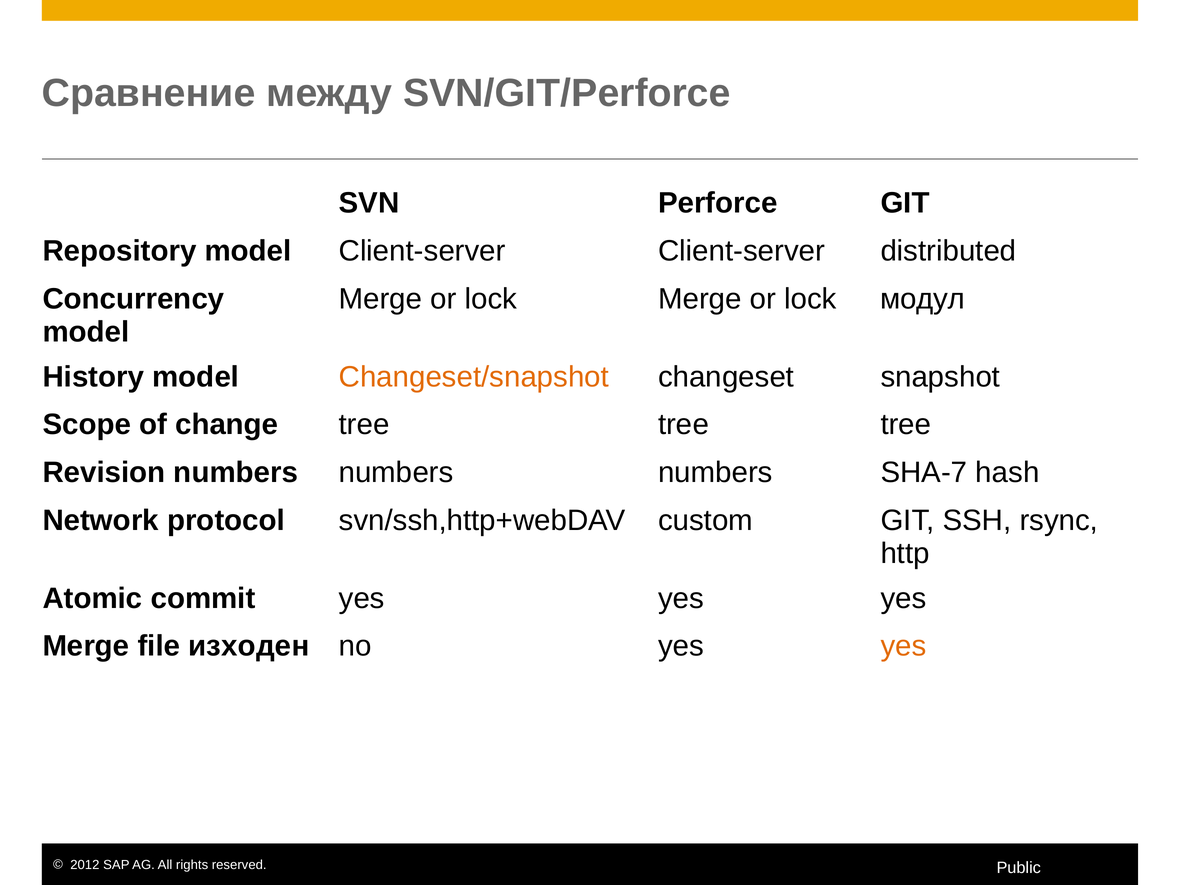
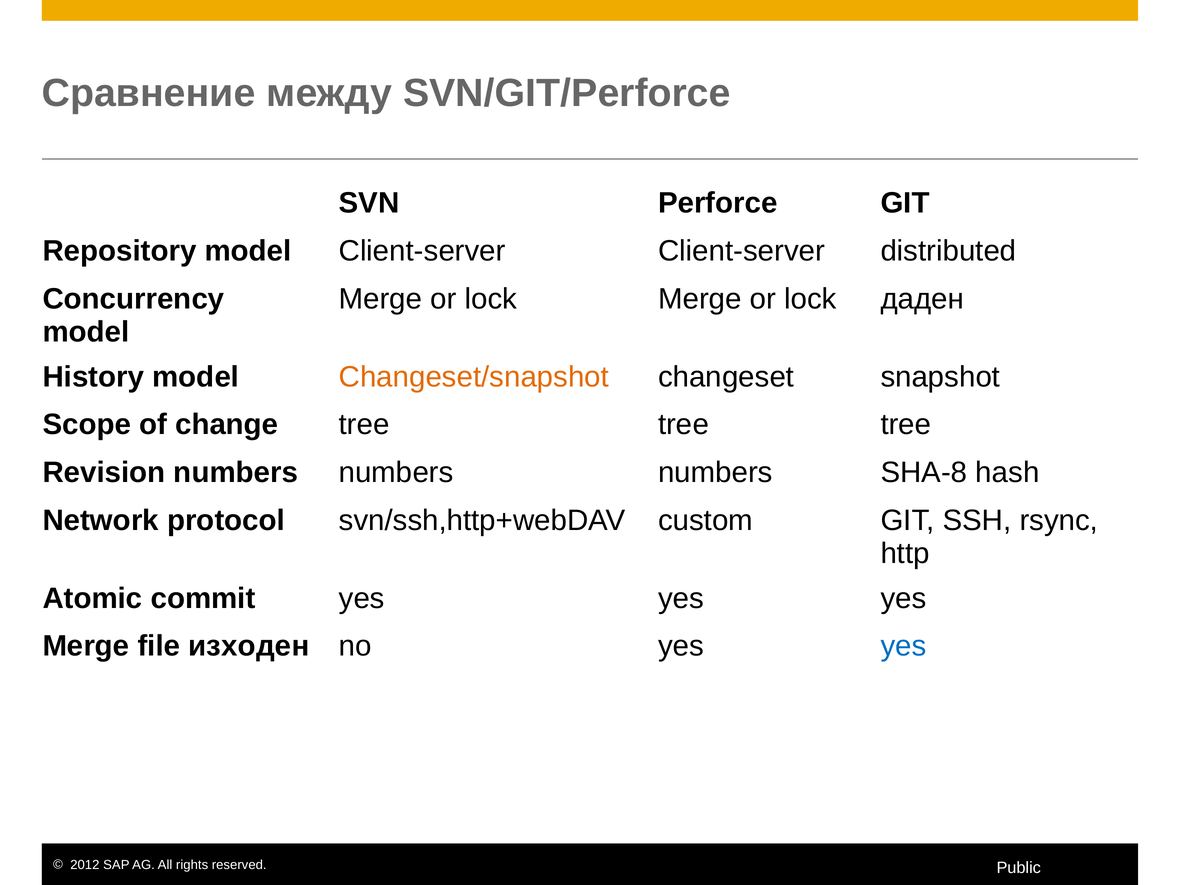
модул: модул -> даден
SHA-7: SHA-7 -> SHA-8
yes at (903, 646) colour: orange -> blue
